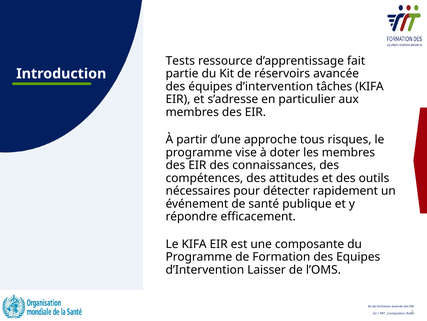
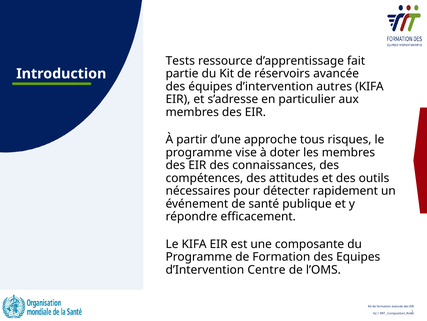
tâches: tâches -> autres
Laisser: Laisser -> Centre
